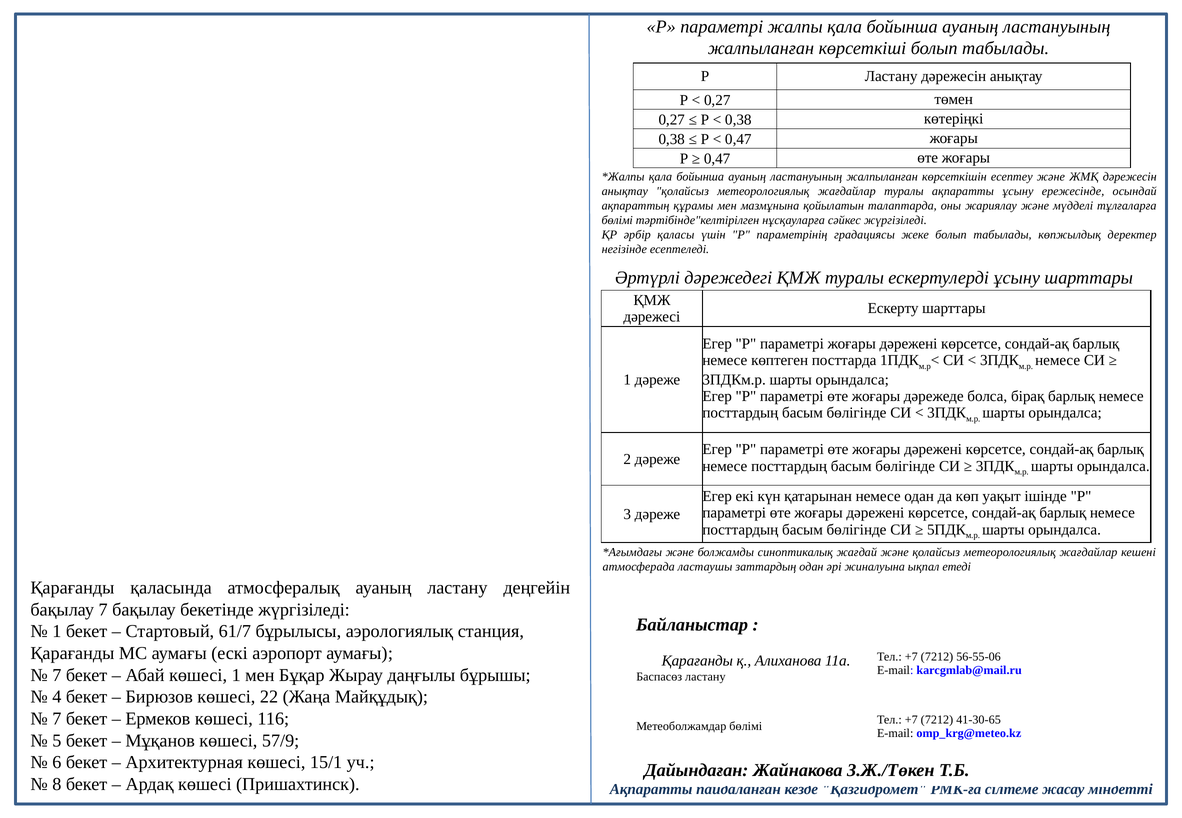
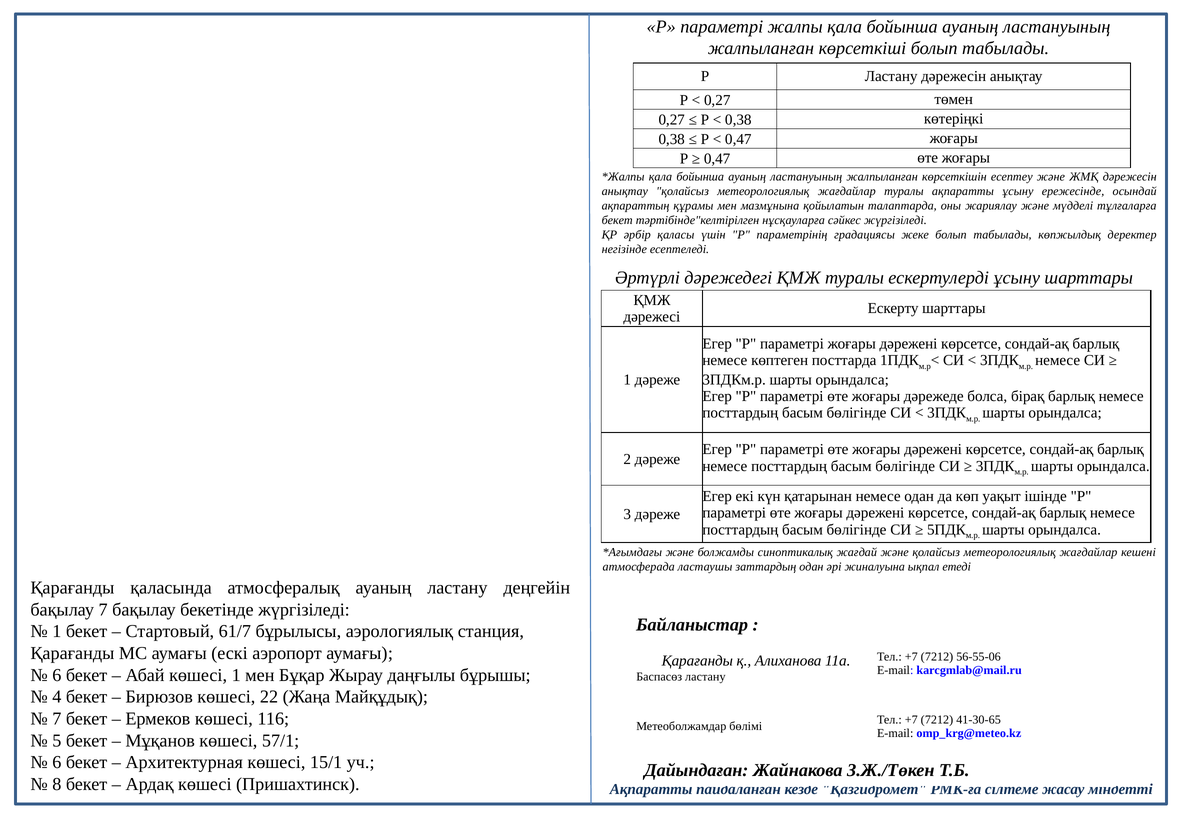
бөлімі at (617, 220): бөлімі -> бекет
7 at (57, 675): 7 -> 6
57/9: 57/9 -> 57/1
